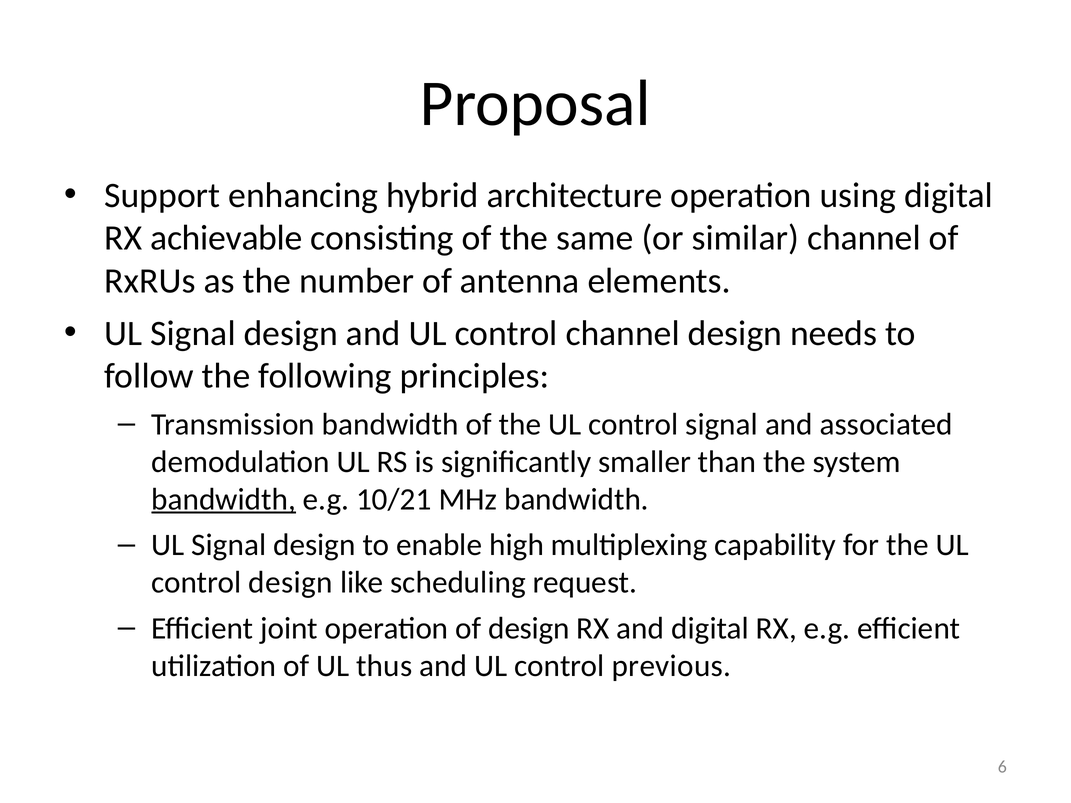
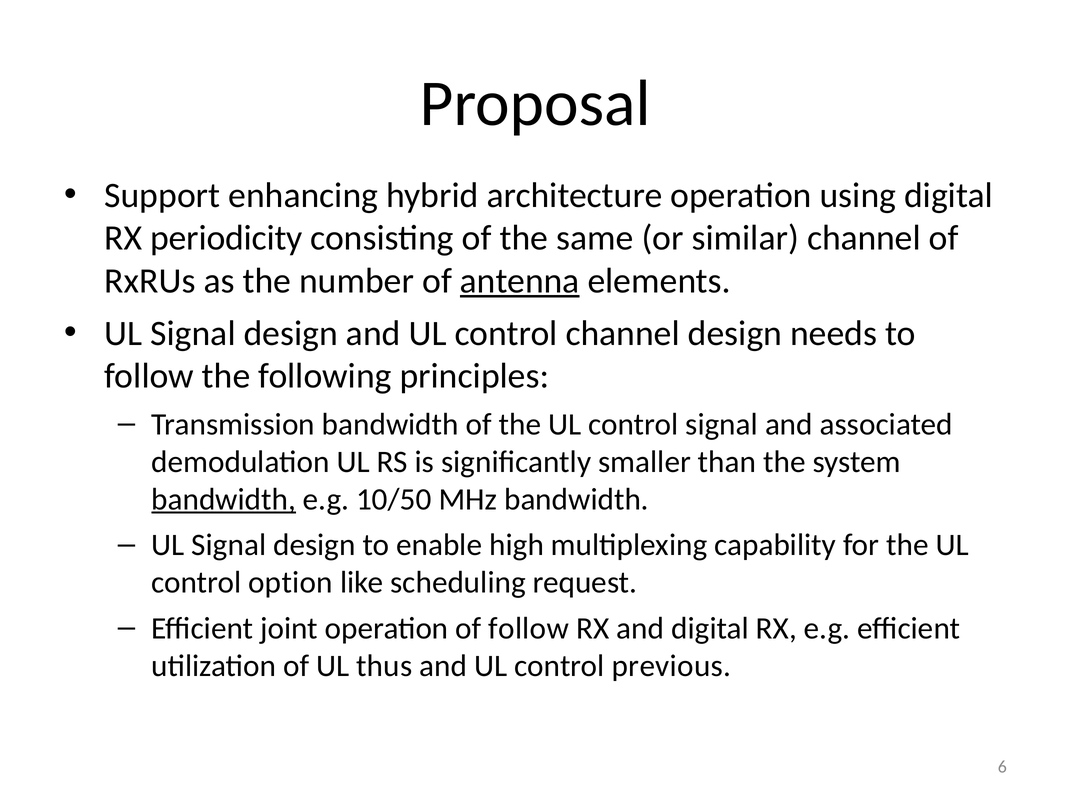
achievable: achievable -> periodicity
antenna underline: none -> present
10/21: 10/21 -> 10/50
control design: design -> option
of design: design -> follow
